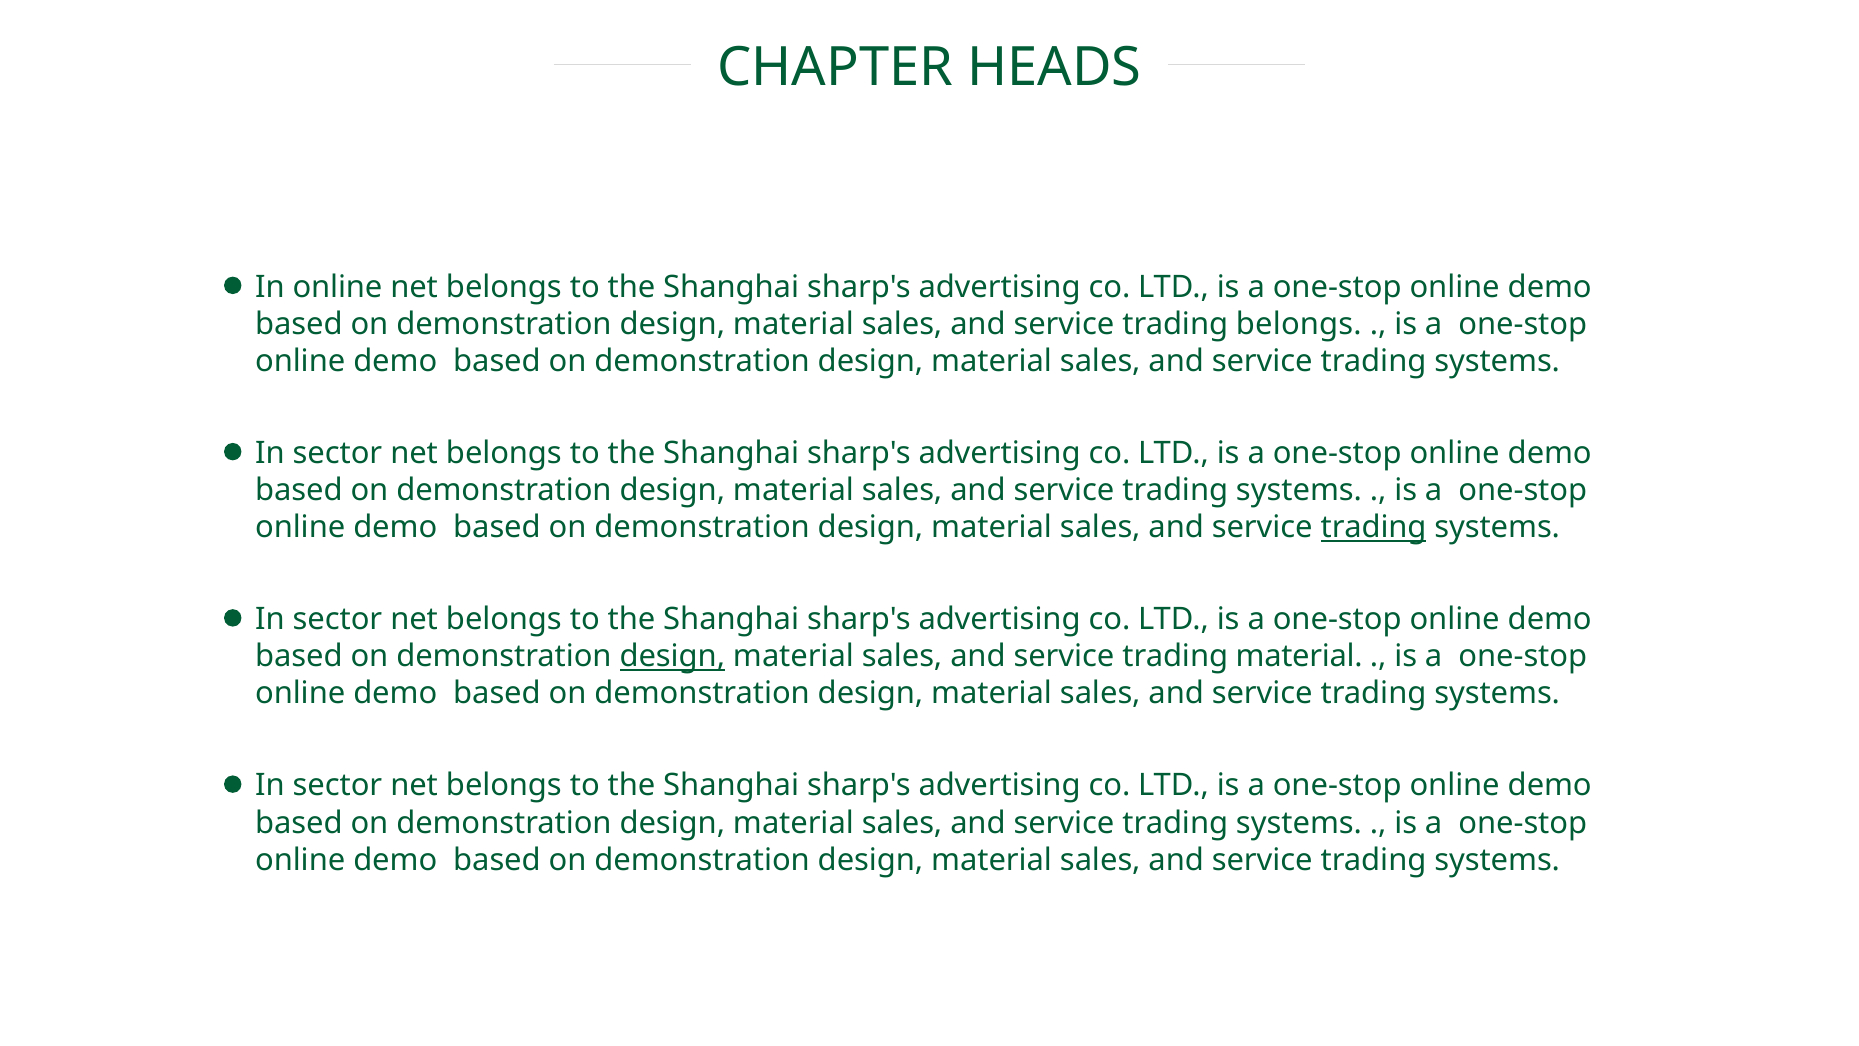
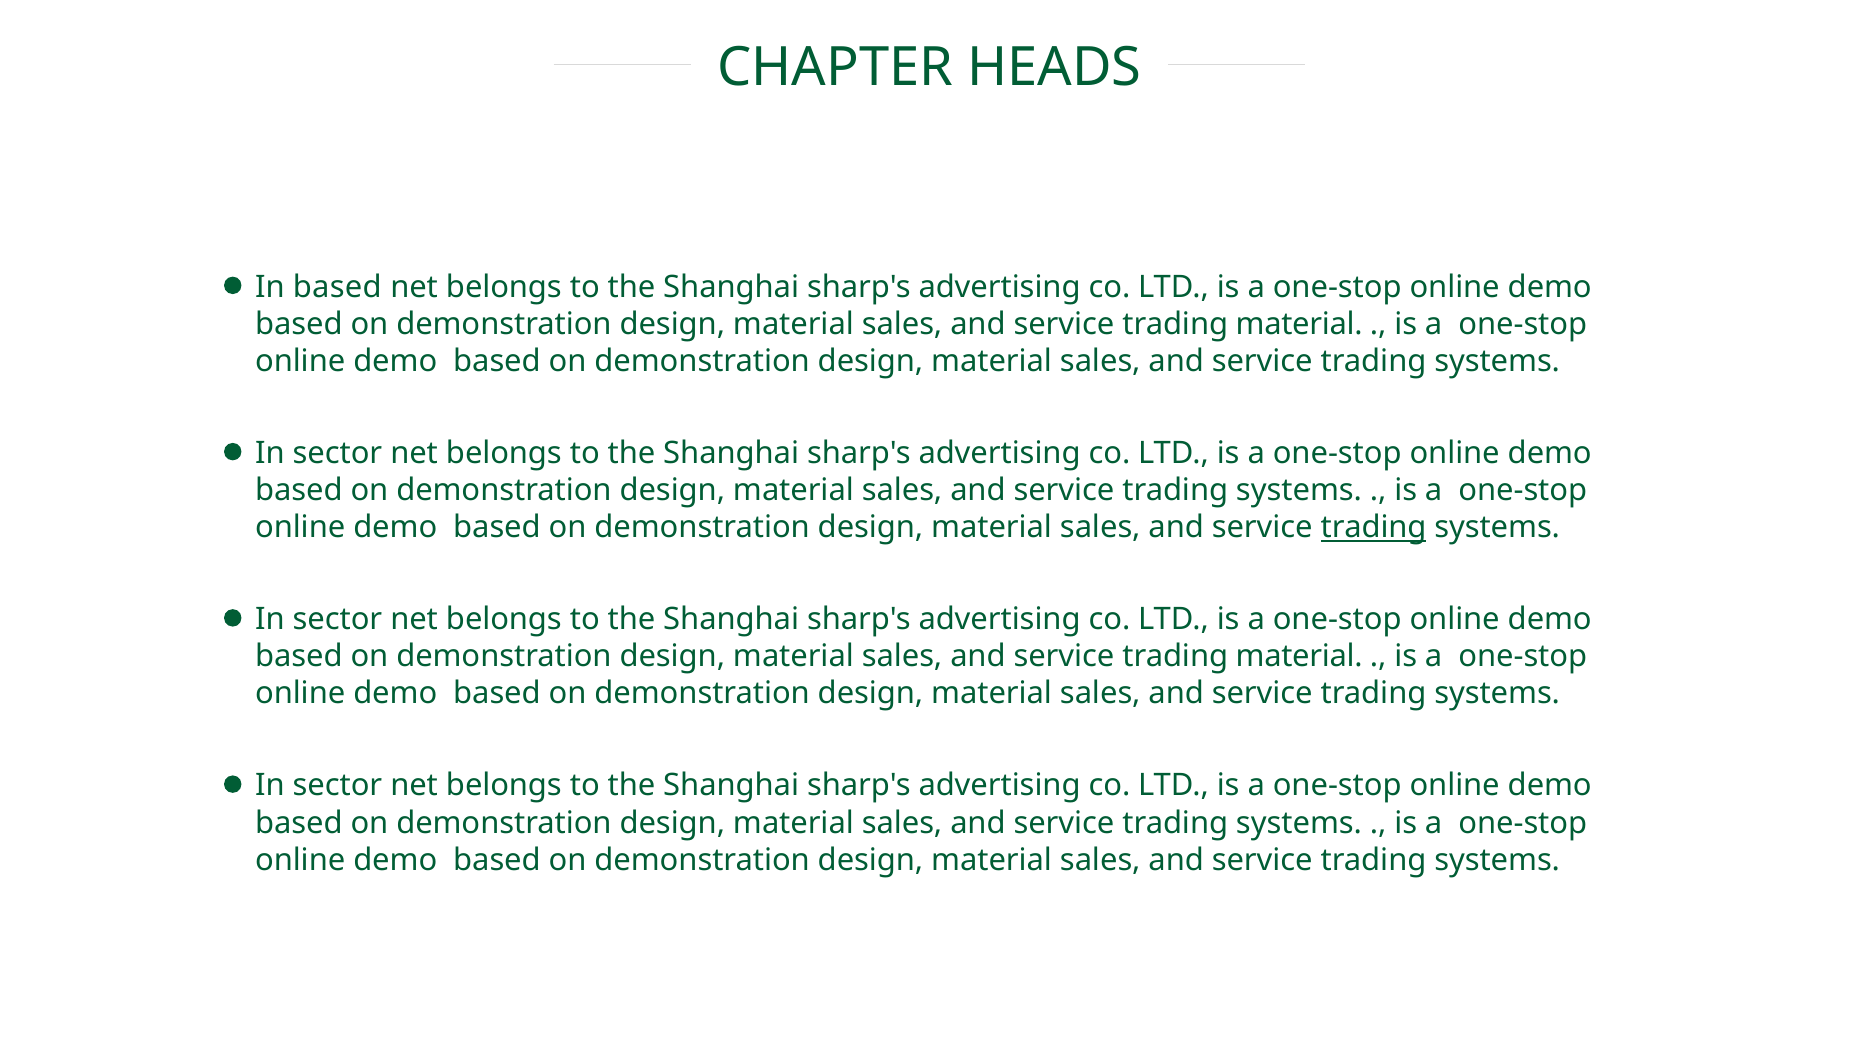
In online: online -> based
belongs at (1299, 324): belongs -> material
design at (672, 656) underline: present -> none
